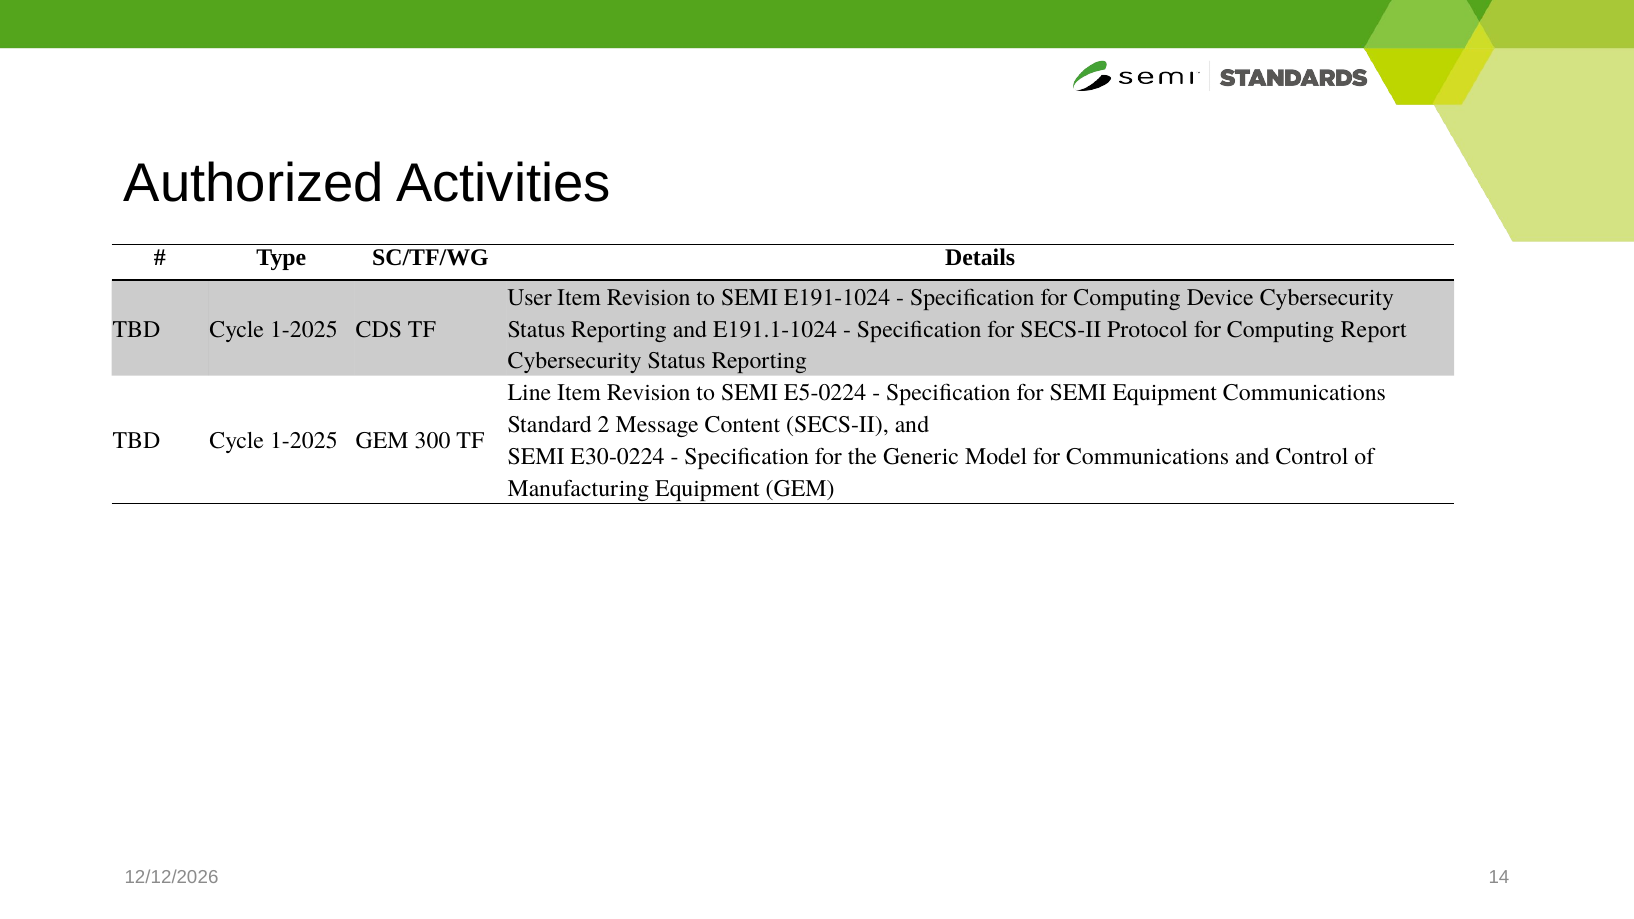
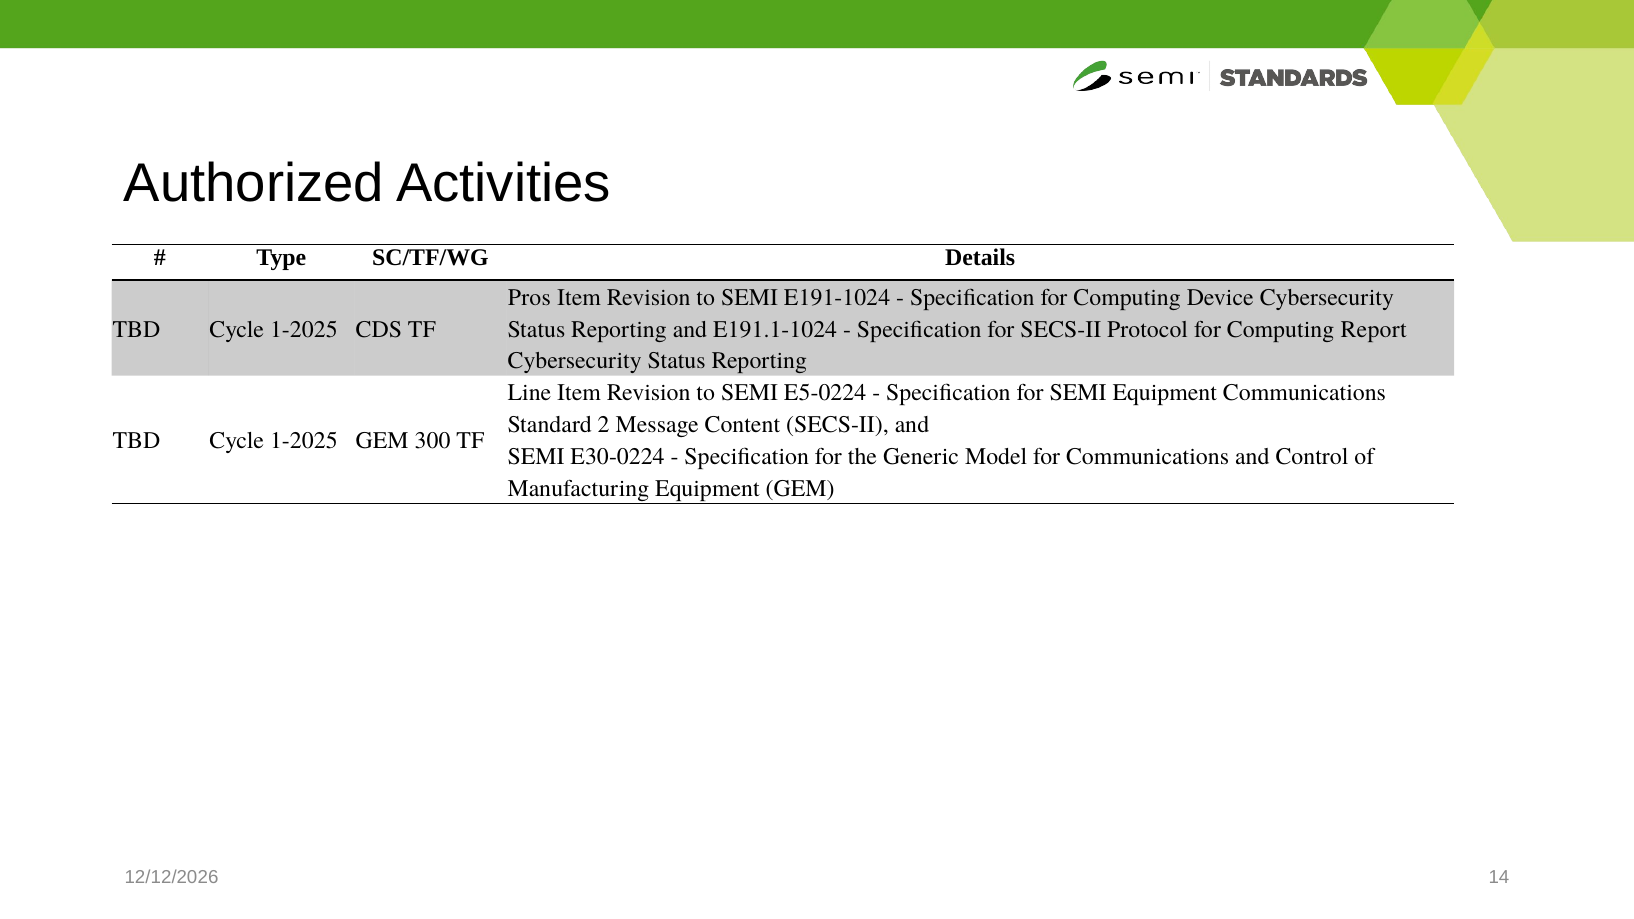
User: User -> Pros
